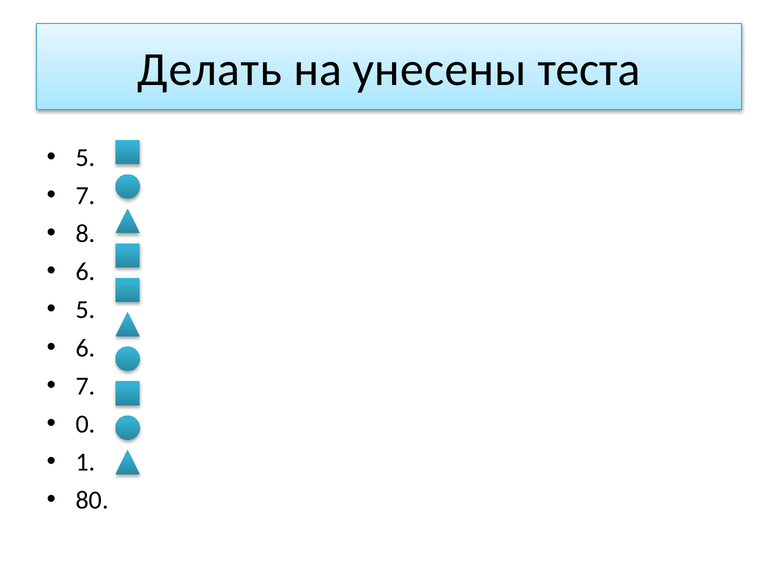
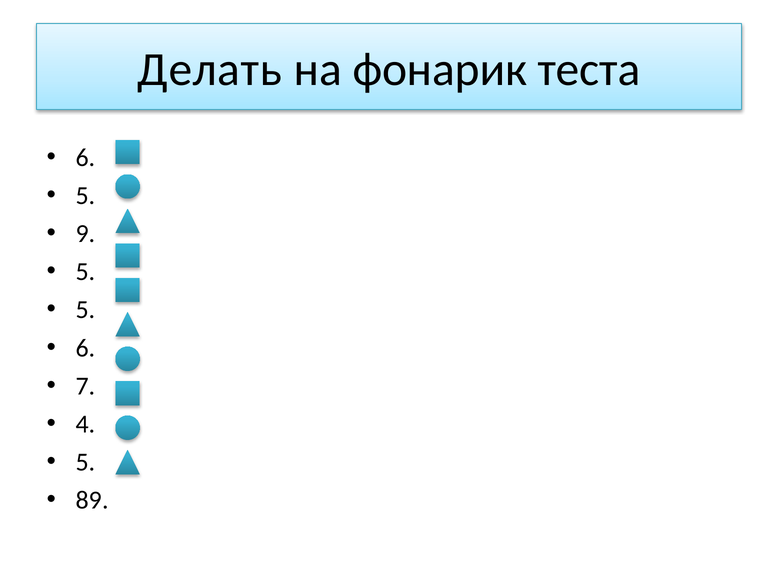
унесены: унесены -> фонарик
5 at (86, 157): 5 -> 6
7 at (86, 195): 7 -> 5
8: 8 -> 9
6 at (86, 272): 6 -> 5
0: 0 -> 4
1 at (86, 462): 1 -> 5
80: 80 -> 89
